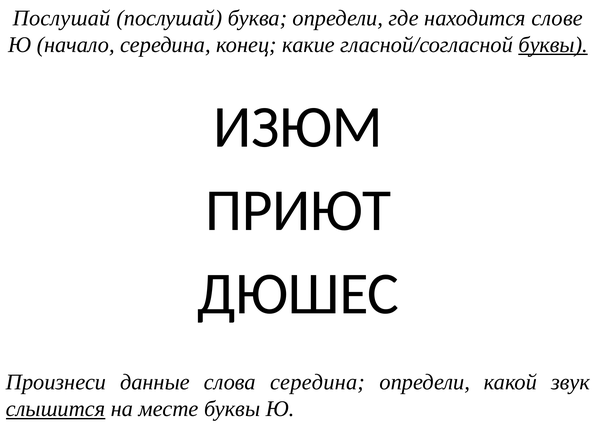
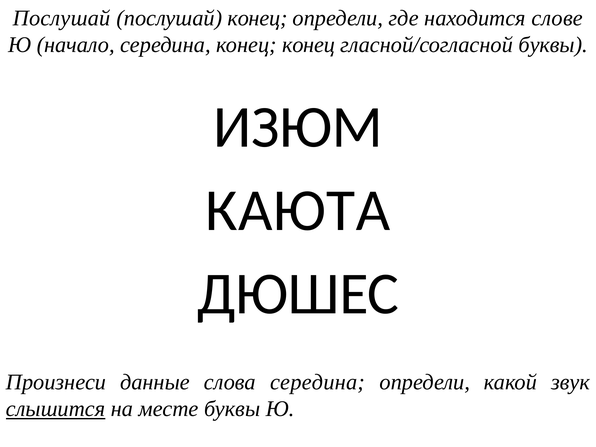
послушай буква: буква -> конец
конец какие: какие -> конец
буквы at (553, 45) underline: present -> none
ПРИЮТ: ПРИЮТ -> КАЮТА
